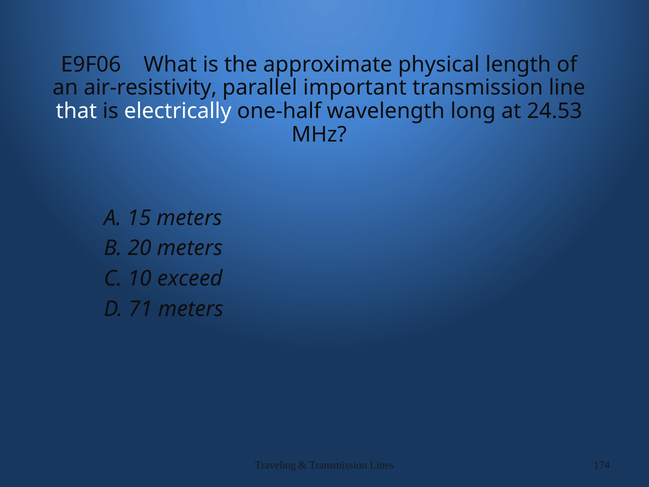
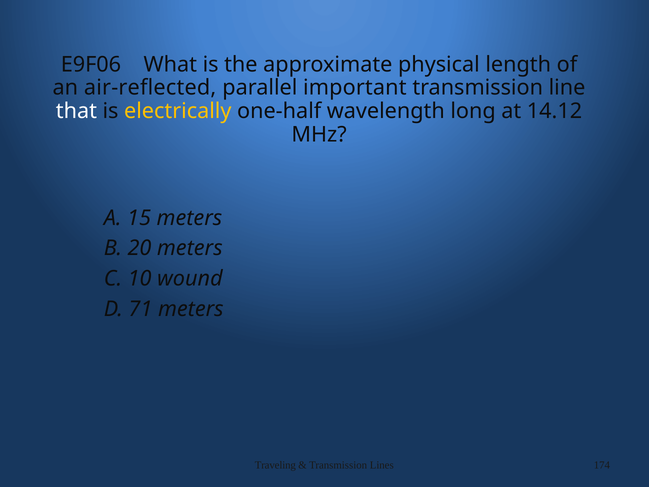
air-resistivity: air-resistivity -> air-reflected
electrically colour: white -> yellow
24.53: 24.53 -> 14.12
exceed: exceed -> wound
